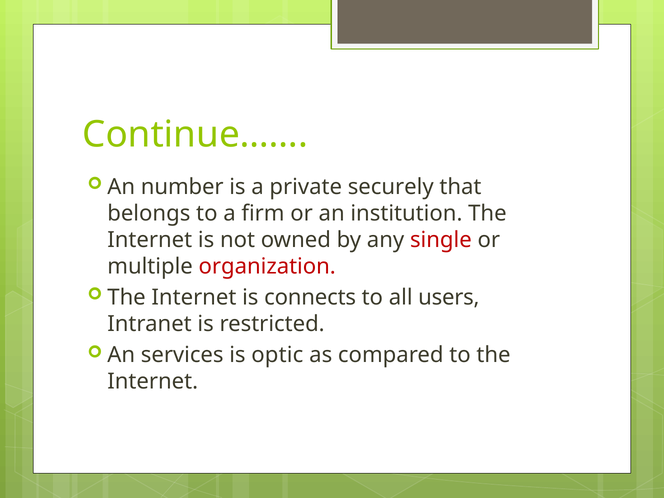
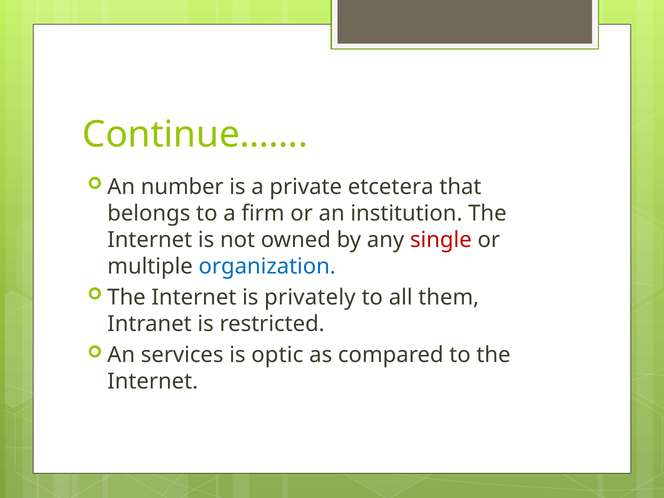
securely: securely -> etcetera
organization colour: red -> blue
connects: connects -> privately
users: users -> them
